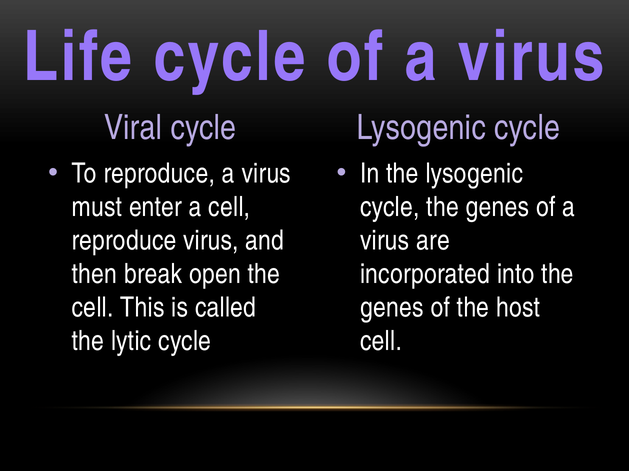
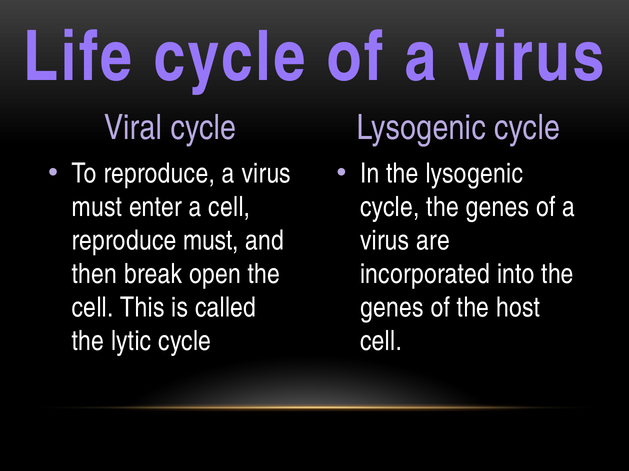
reproduce virus: virus -> must
